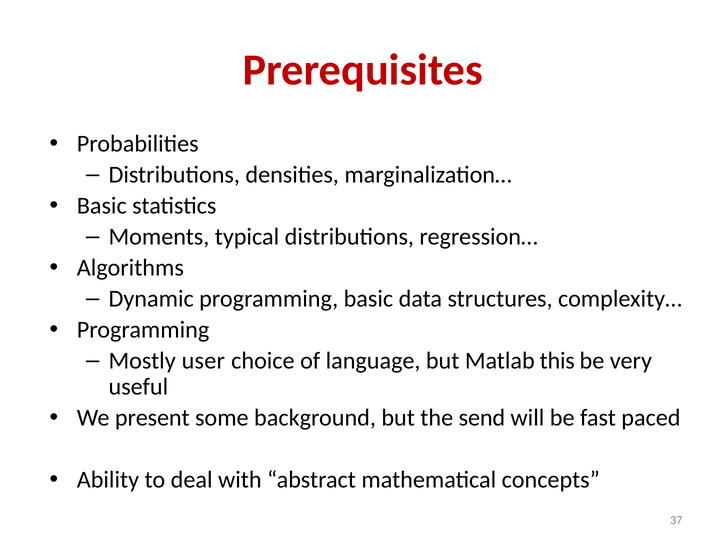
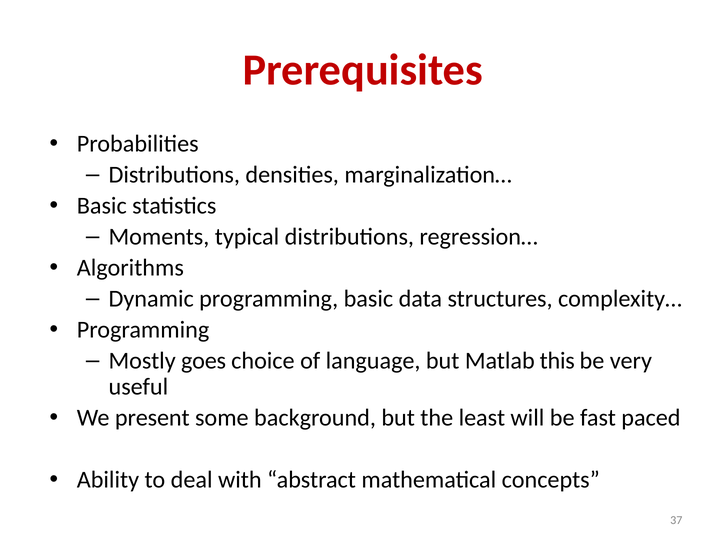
user: user -> goes
send: send -> least
